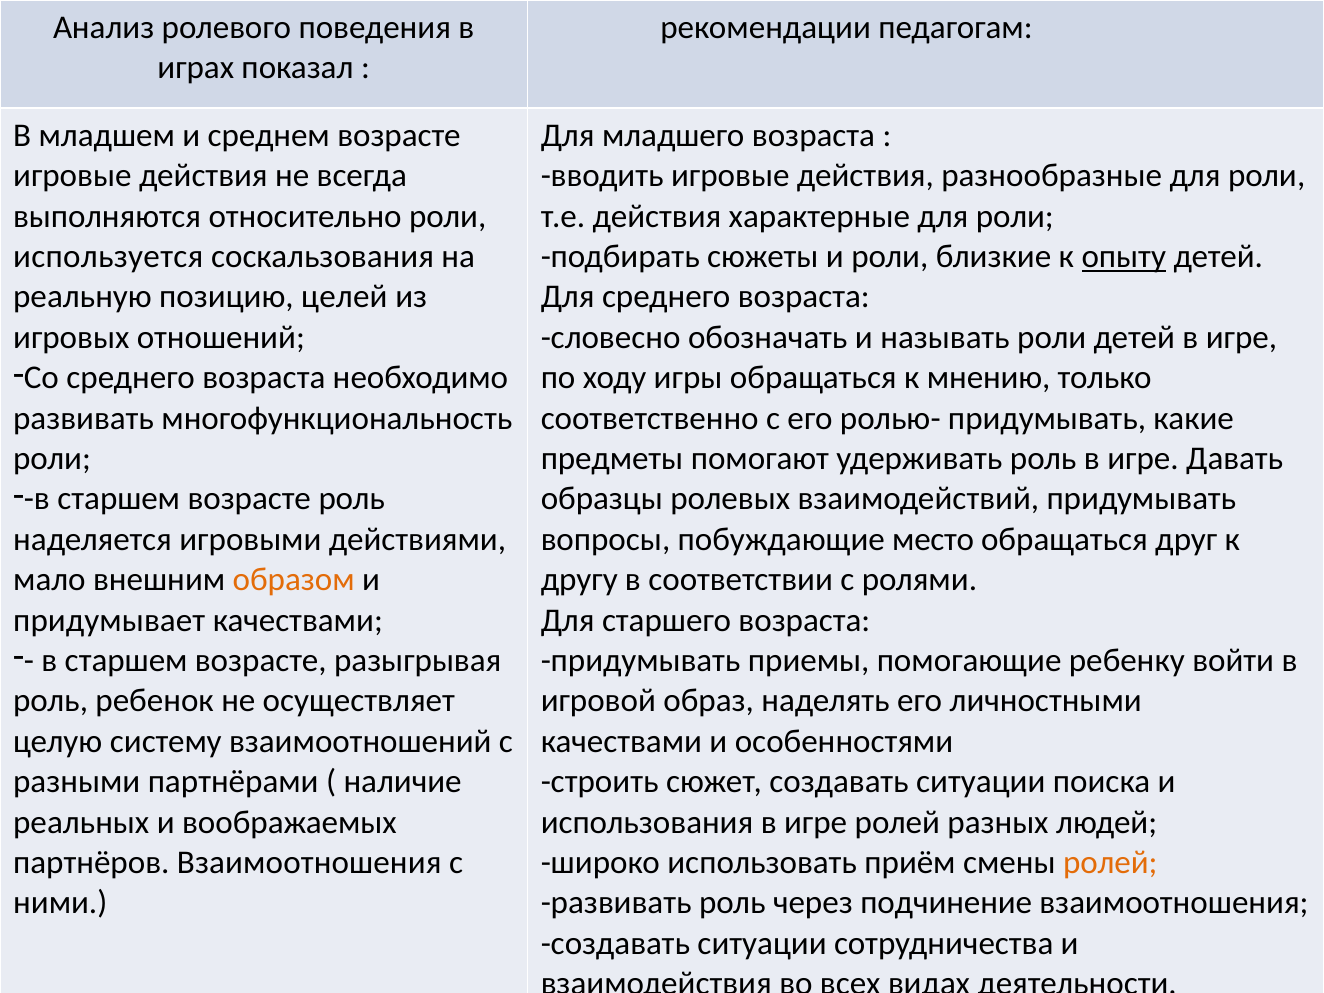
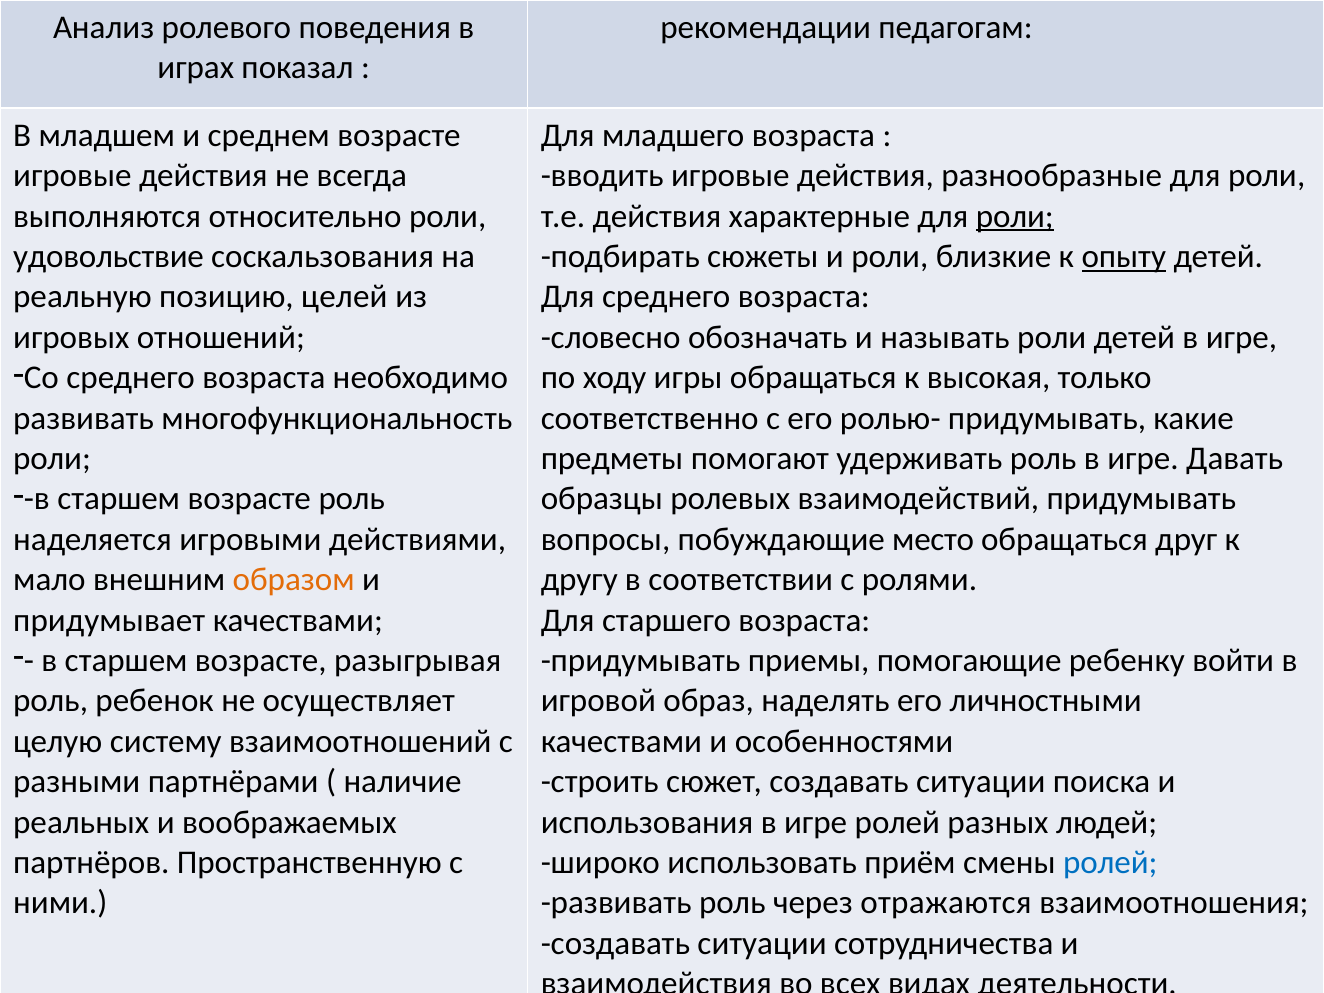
роли at (1015, 216) underline: none -> present
используется: используется -> удовольствие
мнению: мнению -> высокая
партнёров Взаимоотношения: Взаимоотношения -> Пространственную
ролей at (1110, 862) colour: orange -> blue
подчинение: подчинение -> отражаются
